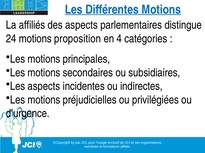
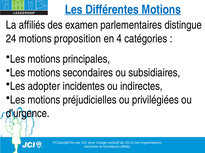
des aspects: aspects -> examen
Les aspects: aspects -> adopter
